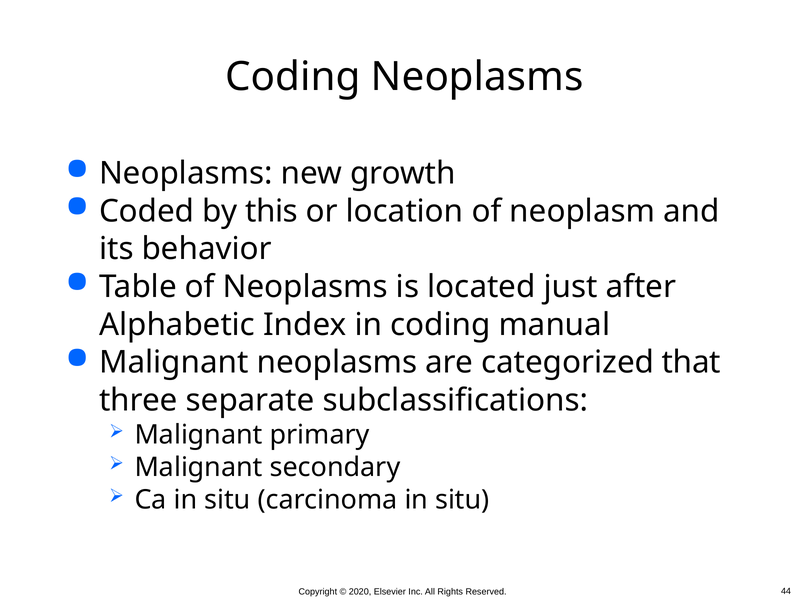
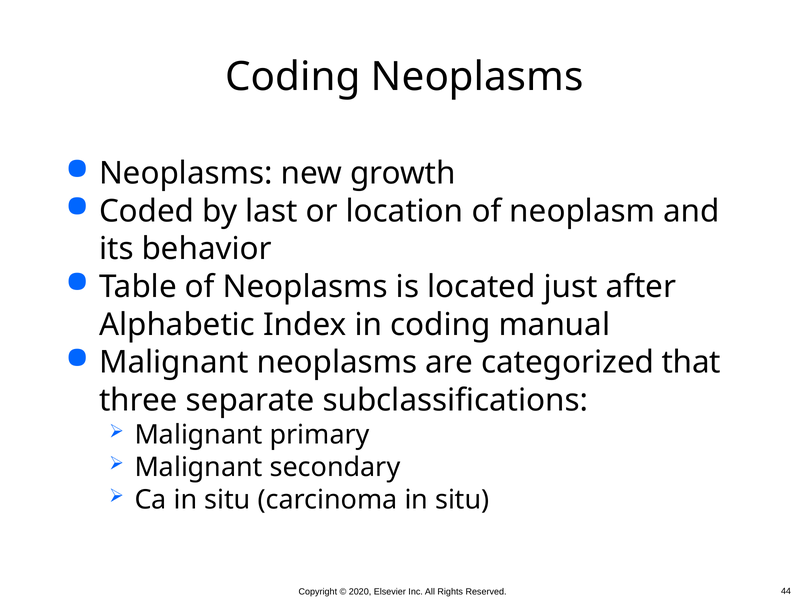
this: this -> last
